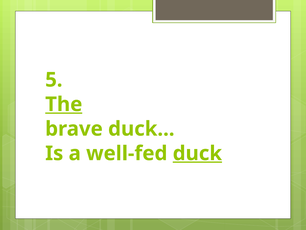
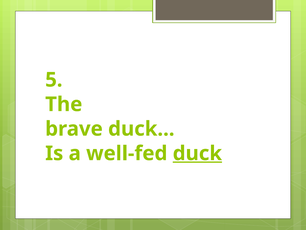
The underline: present -> none
